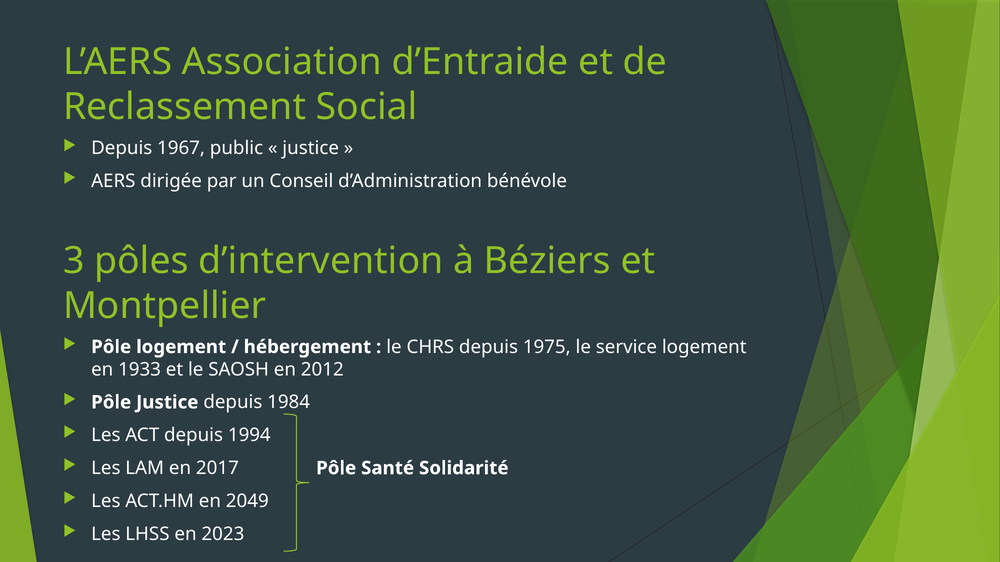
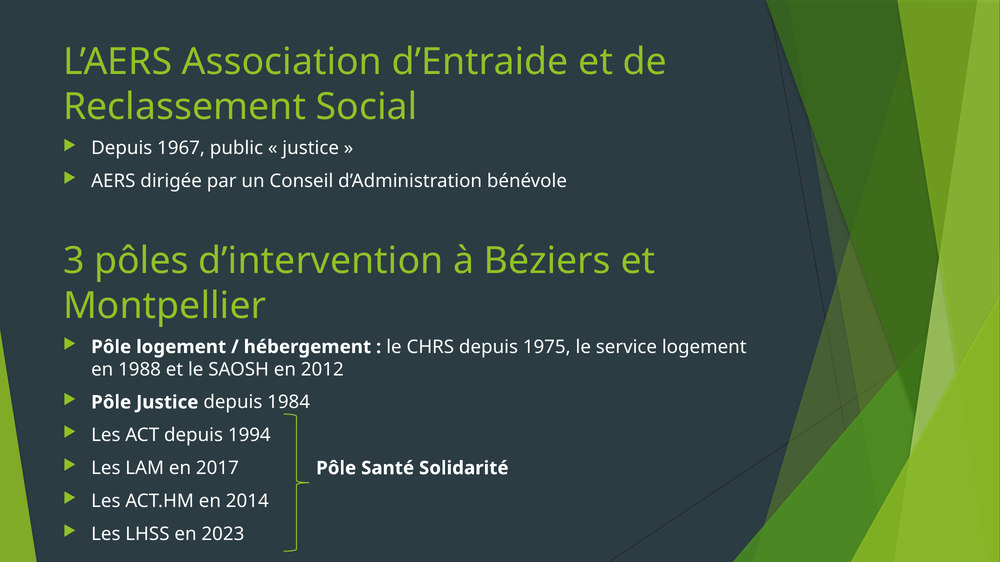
1933: 1933 -> 1988
2049: 2049 -> 2014
